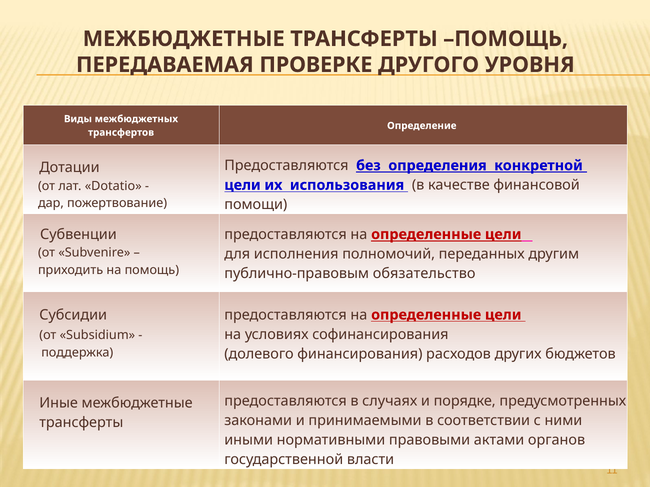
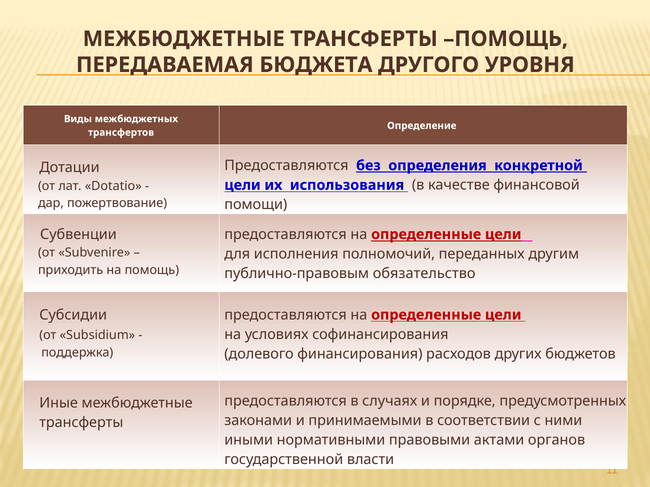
ПРОВЕРКЕ: ПРОВЕРКЕ -> БЮДЖЕТА
